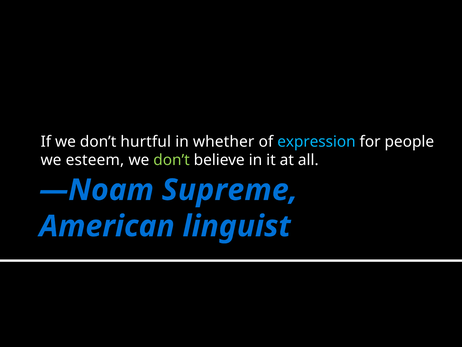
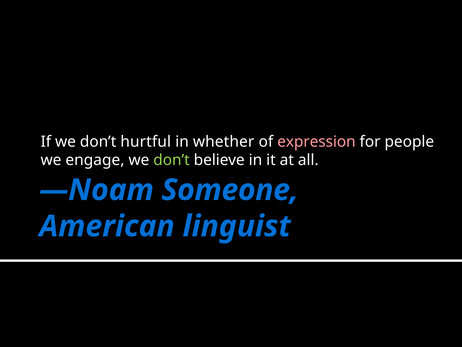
expression colour: light blue -> pink
esteem: esteem -> engage
Supreme: Supreme -> Someone
